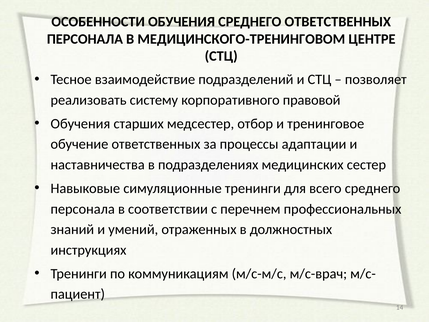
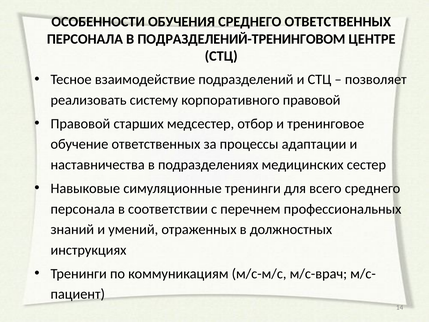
МЕДИЦИНСКОГО-ТРЕНИНГОВОМ: МЕДИЦИНСКОГО-ТРЕНИНГОВОМ -> ПОДРАЗДЕЛЕНИЙ-ТРЕНИНГОВОМ
Обучения at (80, 124): Обучения -> Правовой
